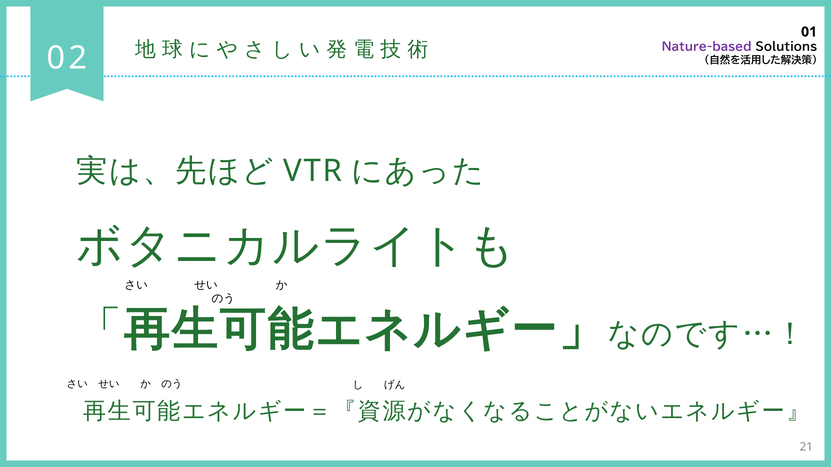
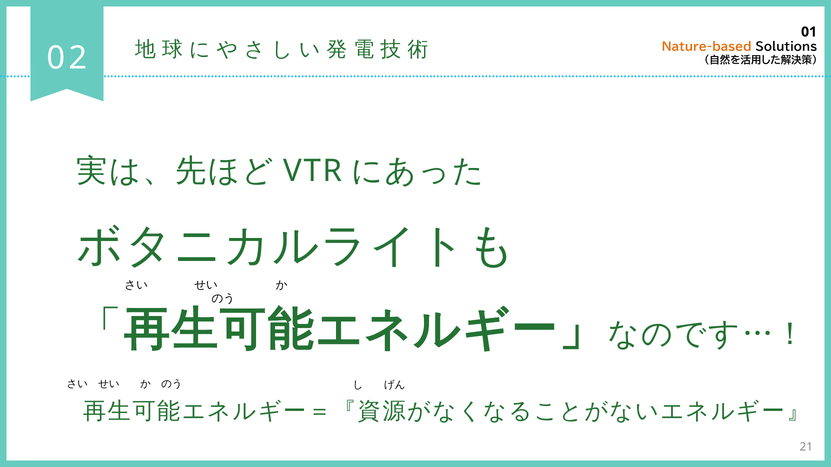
Nature-based colour: purple -> orange
